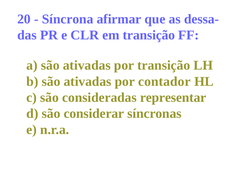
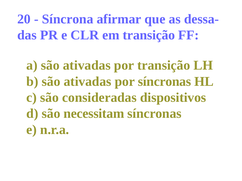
por contador: contador -> síncronas
representar: representar -> dispositivos
considerar: considerar -> necessitam
